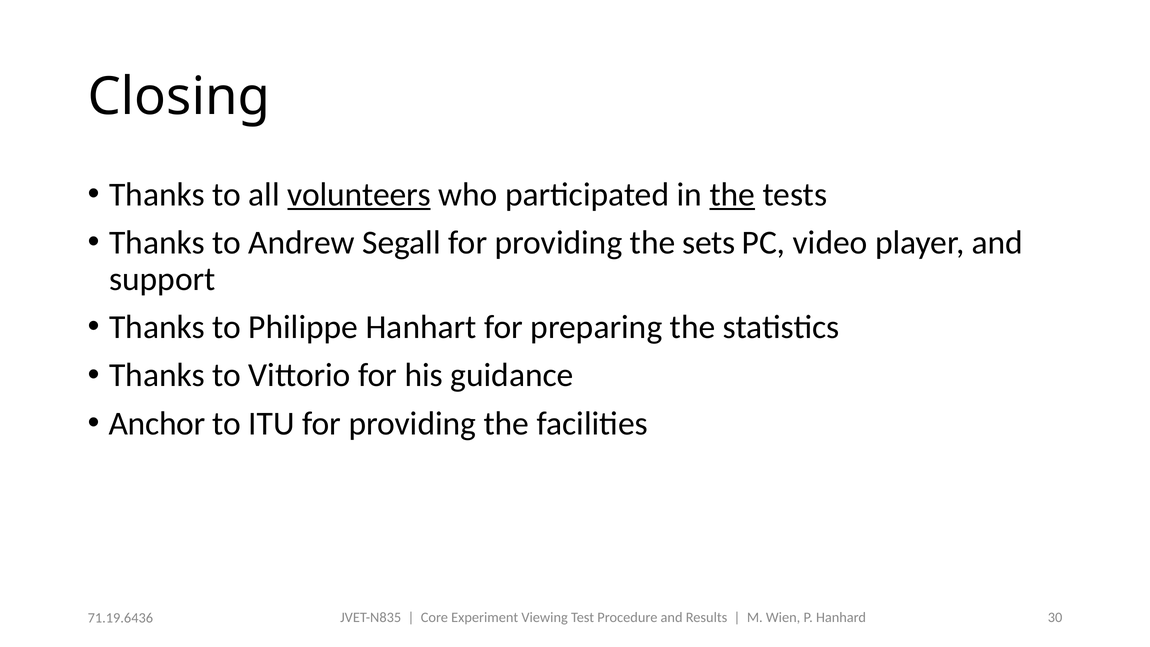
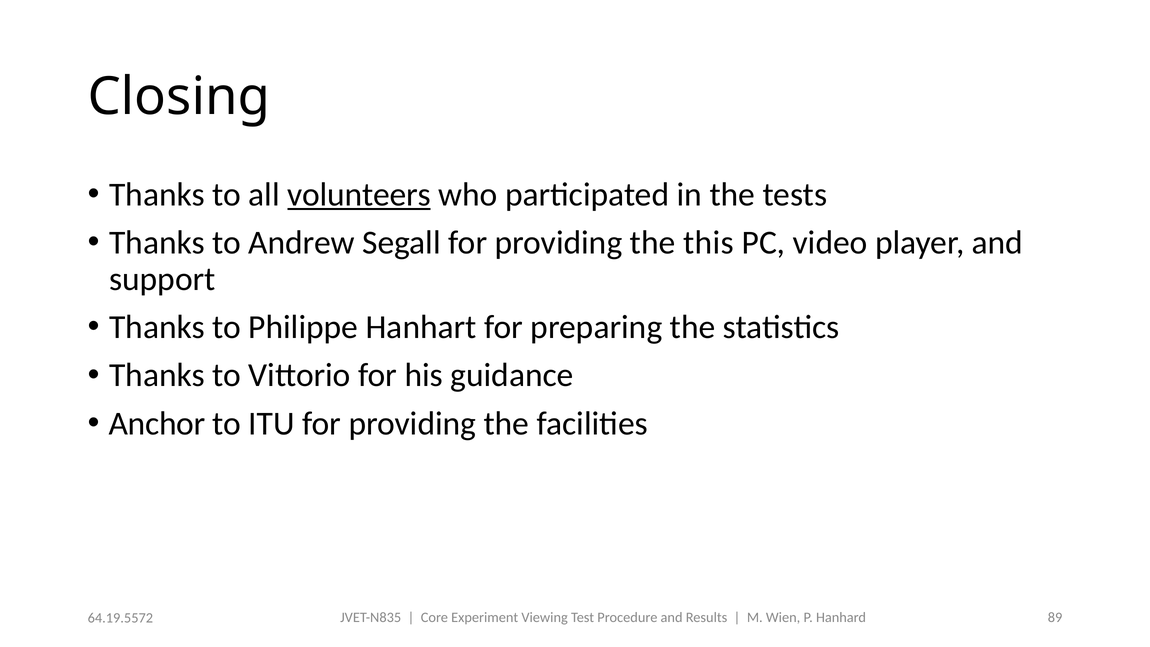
the at (732, 194) underline: present -> none
sets: sets -> this
30: 30 -> 89
71.19.6436: 71.19.6436 -> 64.19.5572
